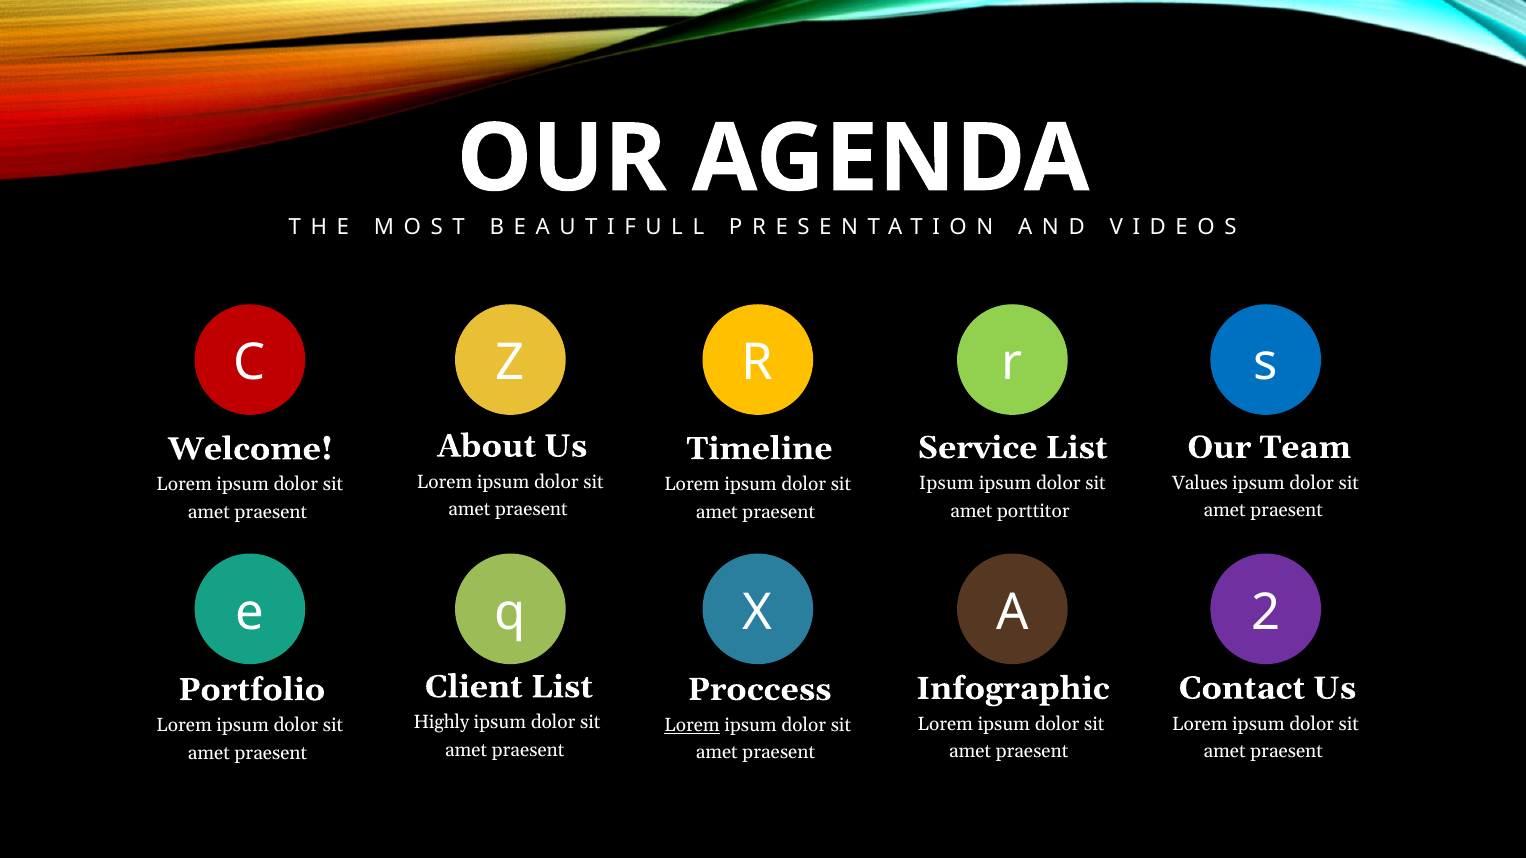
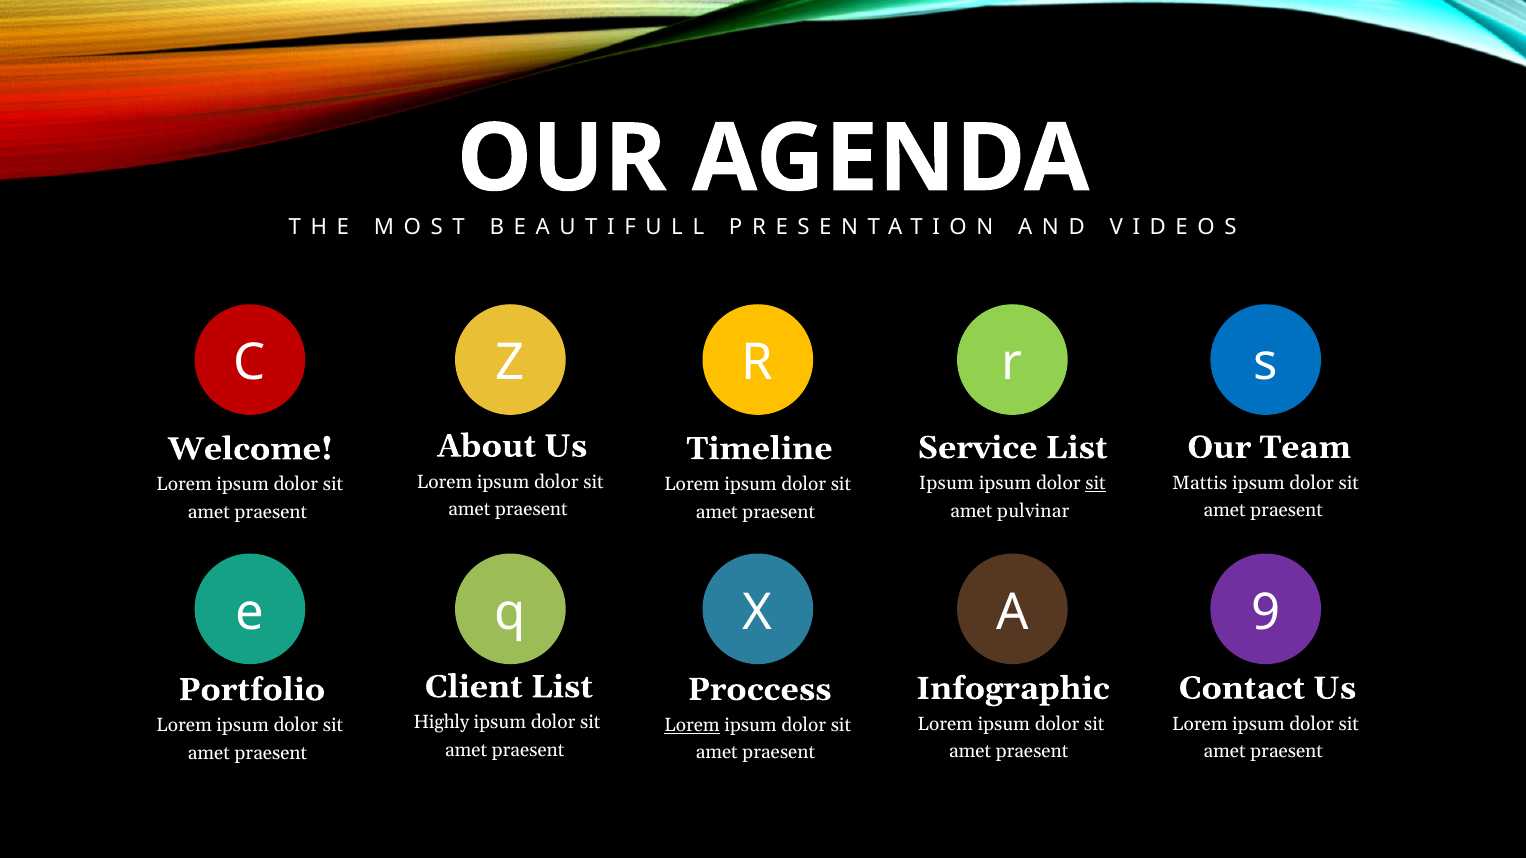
Values: Values -> Mattis
sit at (1096, 484) underline: none -> present
porttitor: porttitor -> pulvinar
2: 2 -> 9
